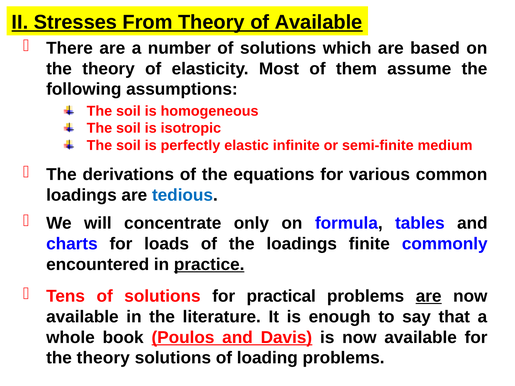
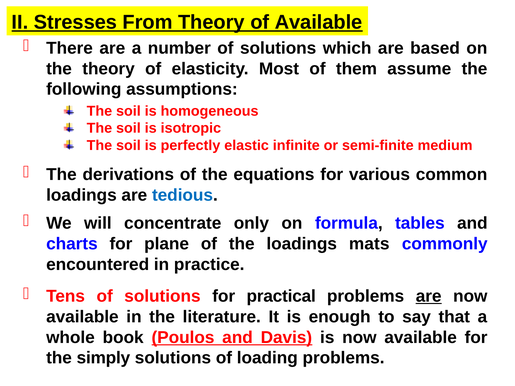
loads: loads -> plane
finite: finite -> mats
practice underline: present -> none
theory at (103, 358): theory -> simply
